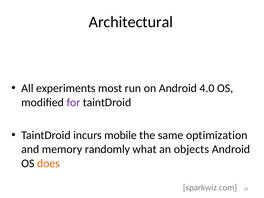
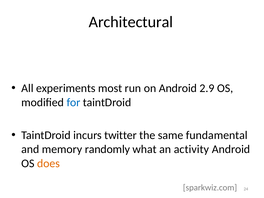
4.0: 4.0 -> 2.9
for colour: purple -> blue
mobile: mobile -> twitter
optimization: optimization -> fundamental
objects: objects -> activity
